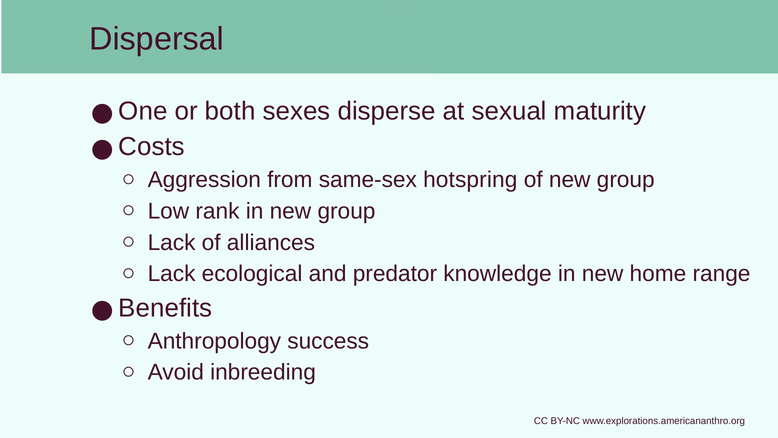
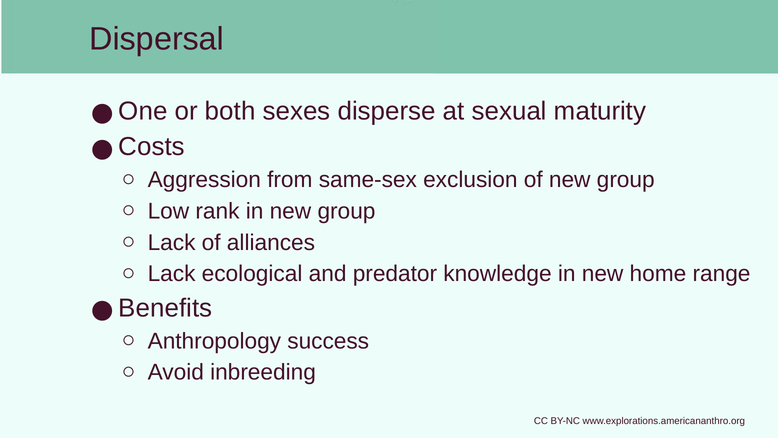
hotspring: hotspring -> exclusion
